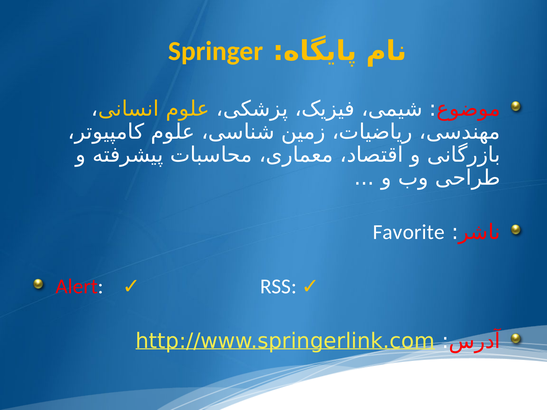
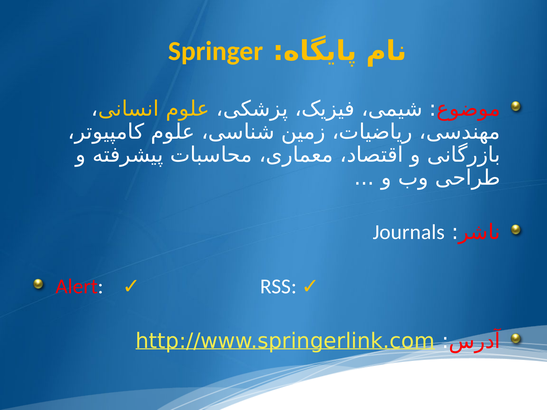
Favorite: Favorite -> Journals
